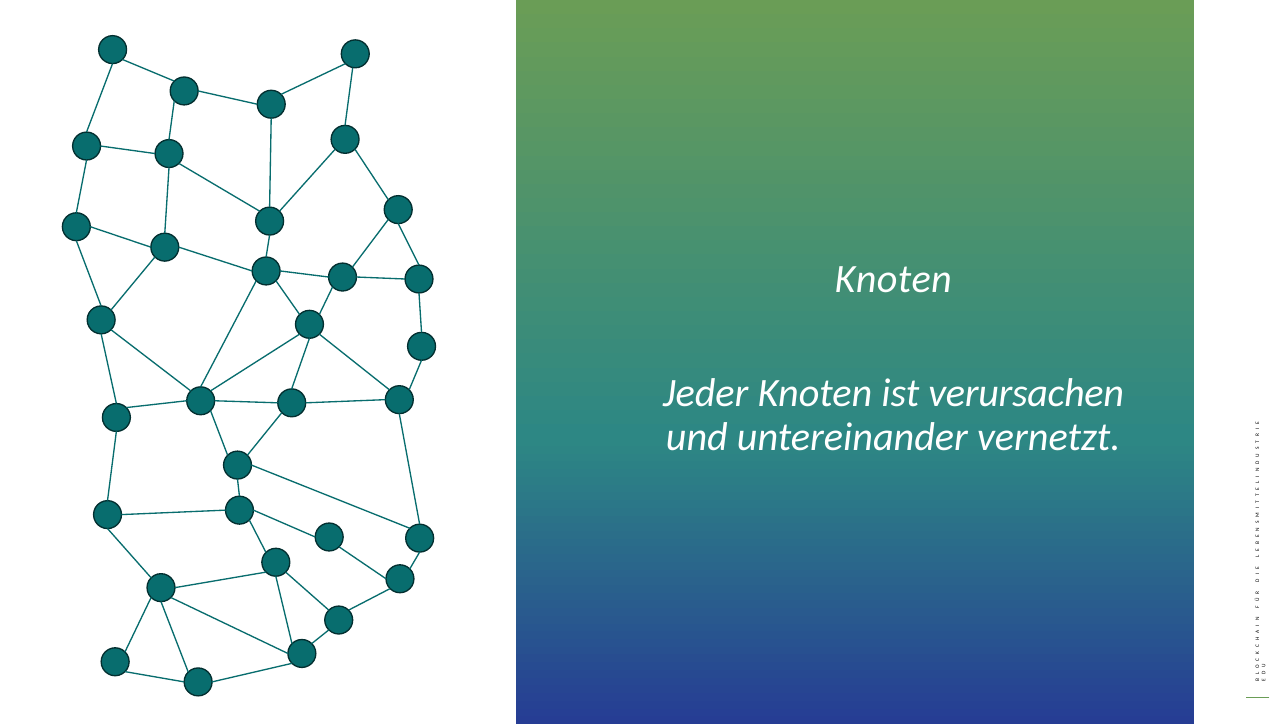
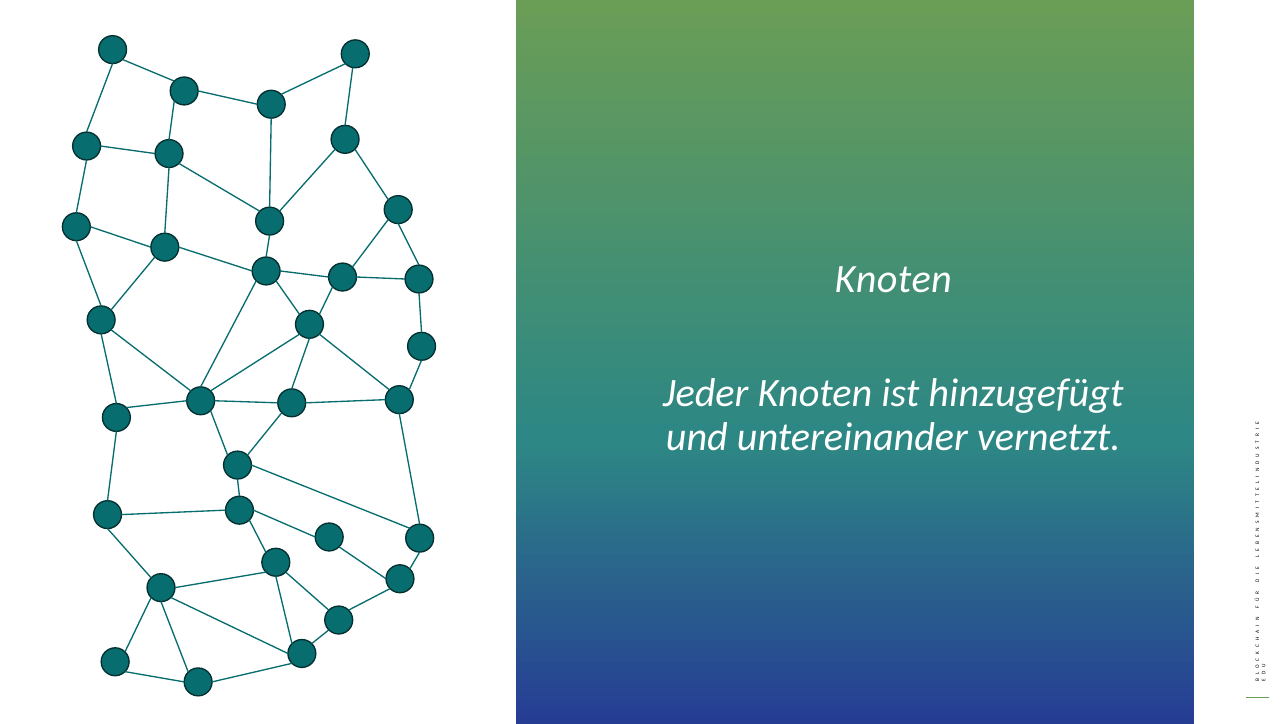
verursachen: verursachen -> hinzugefügt
